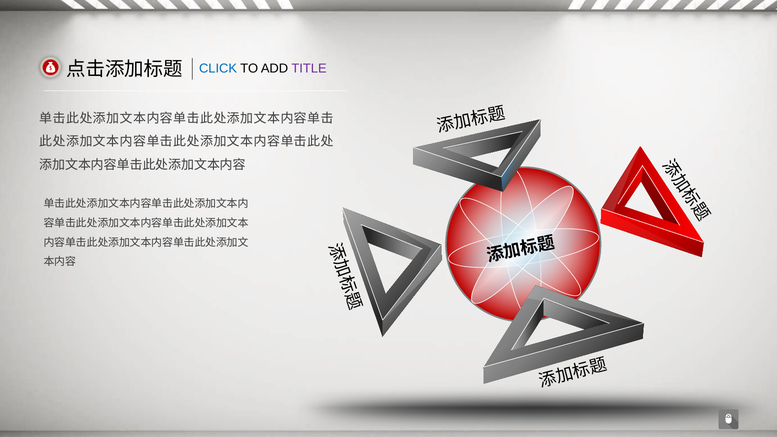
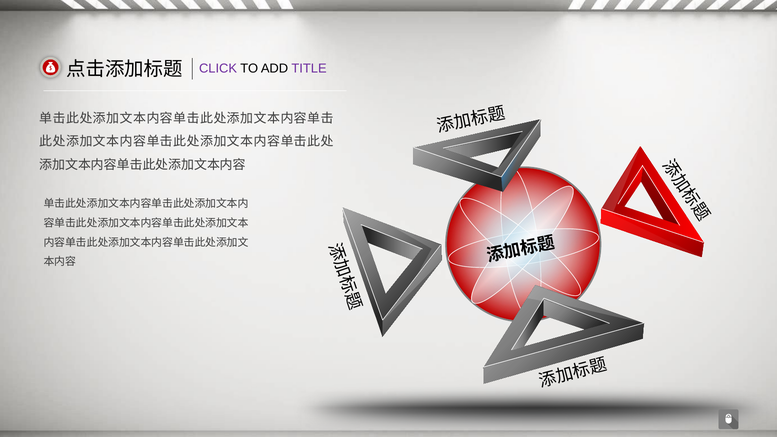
CLICK colour: blue -> purple
